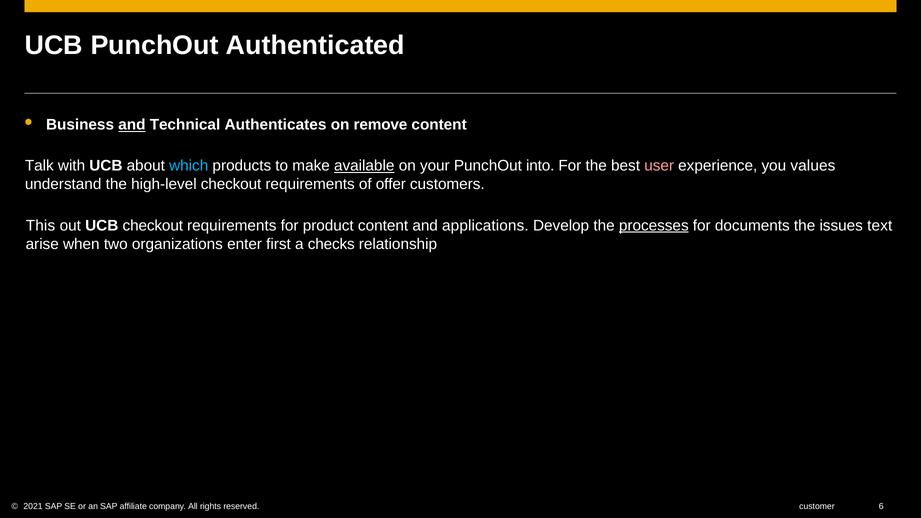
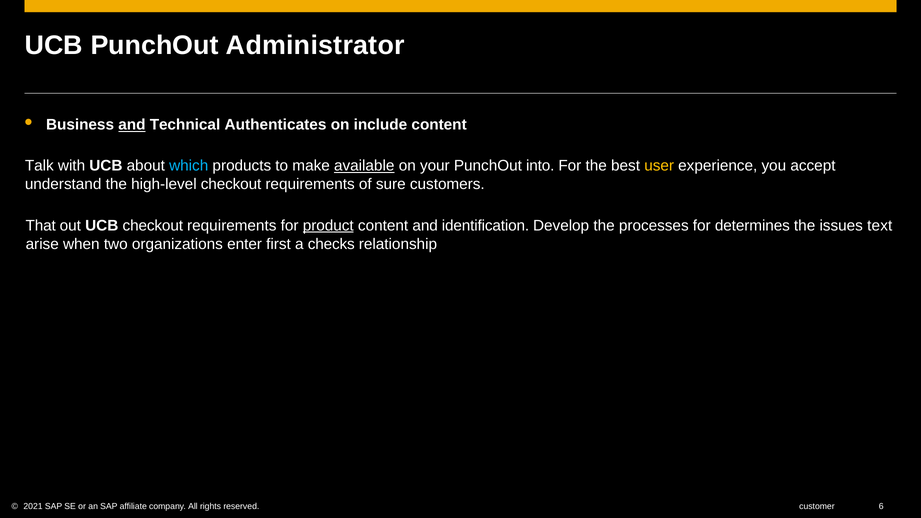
Authenticated: Authenticated -> Administrator
remove: remove -> include
user colour: pink -> yellow
values: values -> accept
offer: offer -> sure
This: This -> That
product underline: none -> present
applications: applications -> identification
processes underline: present -> none
documents: documents -> determines
